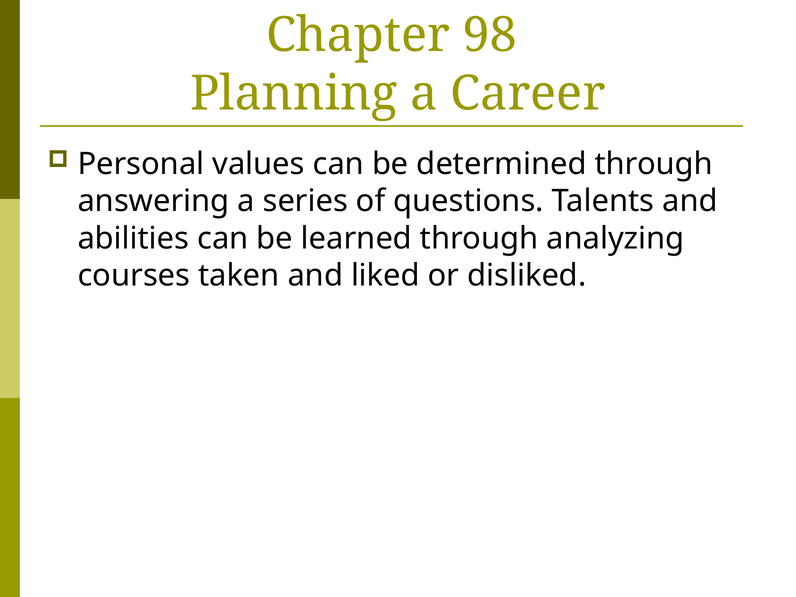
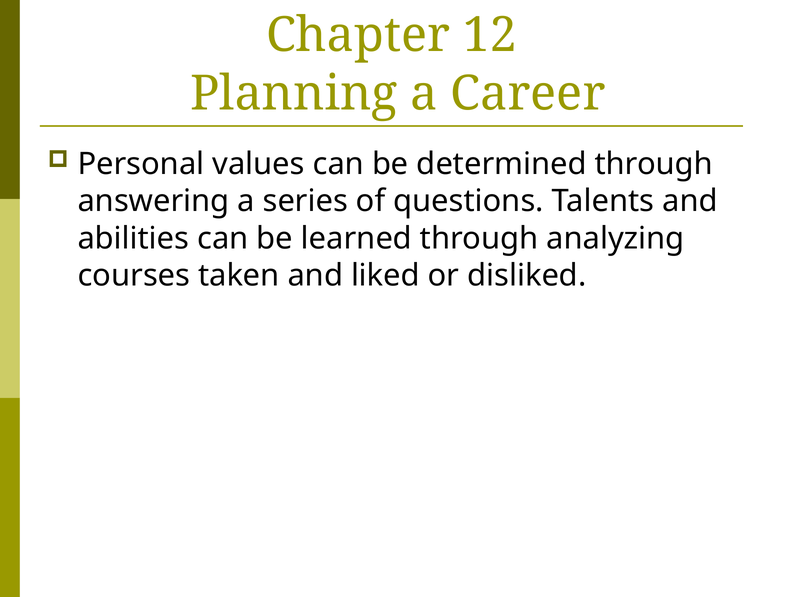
98: 98 -> 12
